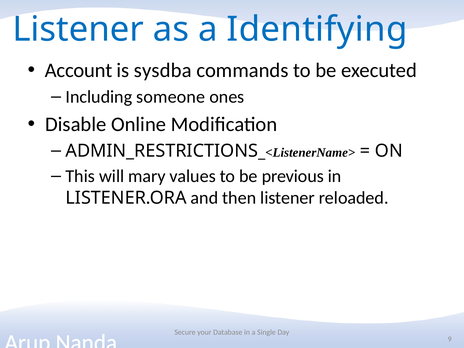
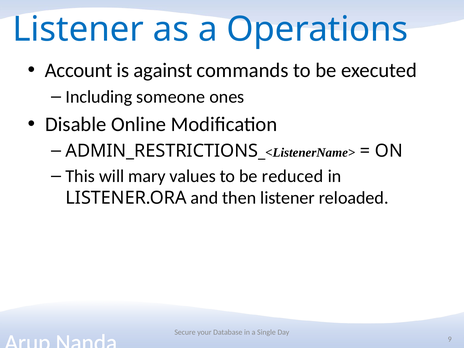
Identifying: Identifying -> Operations
sysdba: sysdba -> against
previous: previous -> reduced
